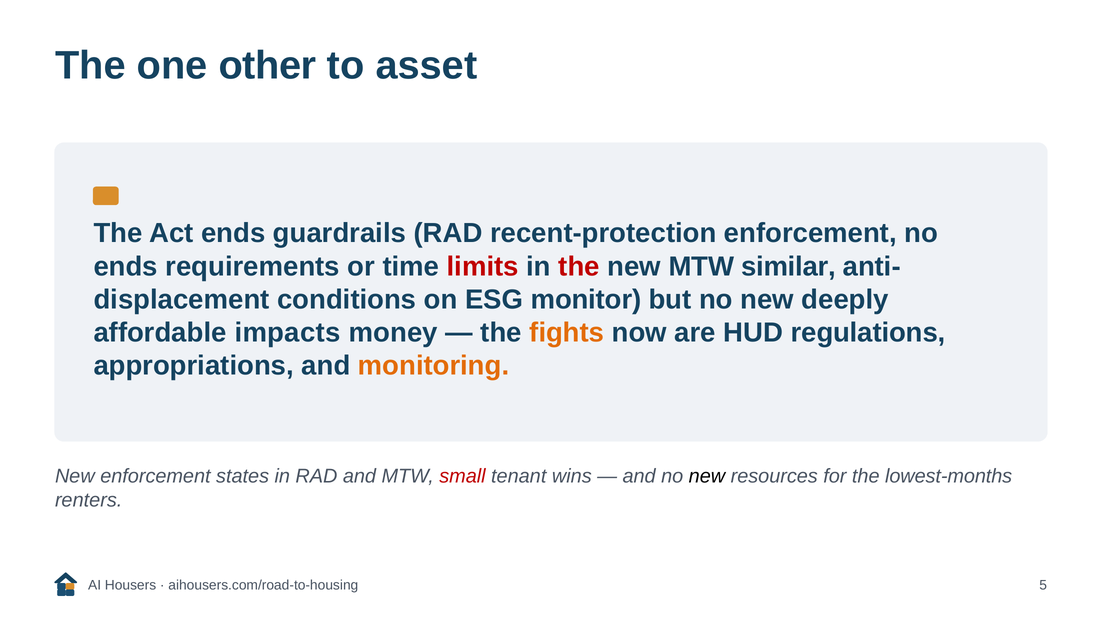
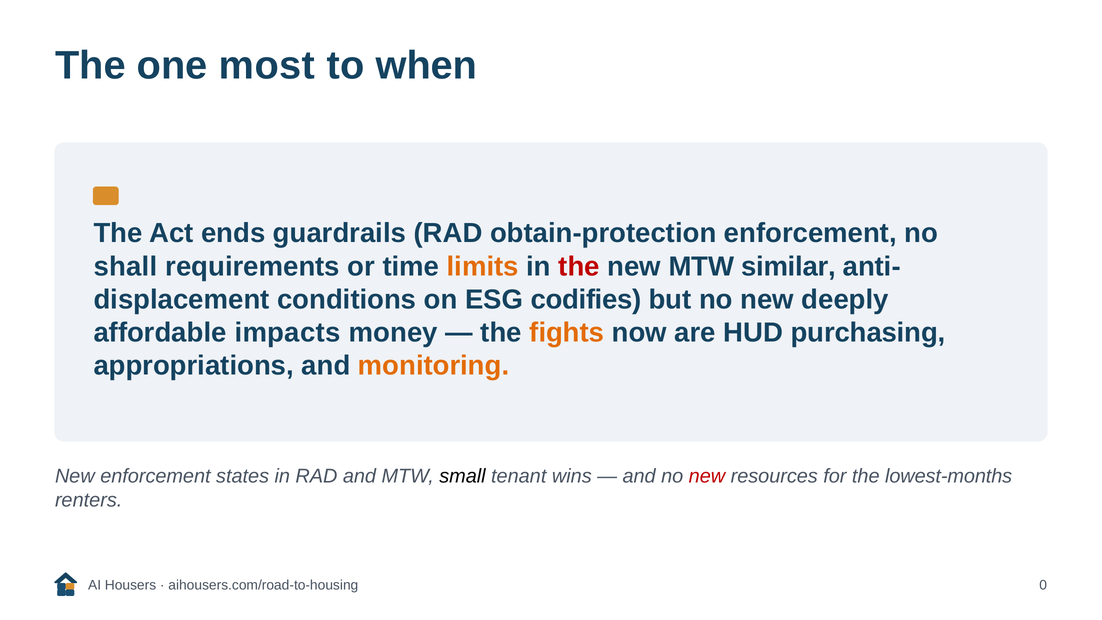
other: other -> most
asset: asset -> when
recent-protection: recent-protection -> obtain-protection
ends at (126, 266): ends -> shall
limits colour: red -> orange
monitor: monitor -> codifies
regulations: regulations -> purchasing
small colour: red -> black
new at (707, 476) colour: black -> red
5: 5 -> 0
